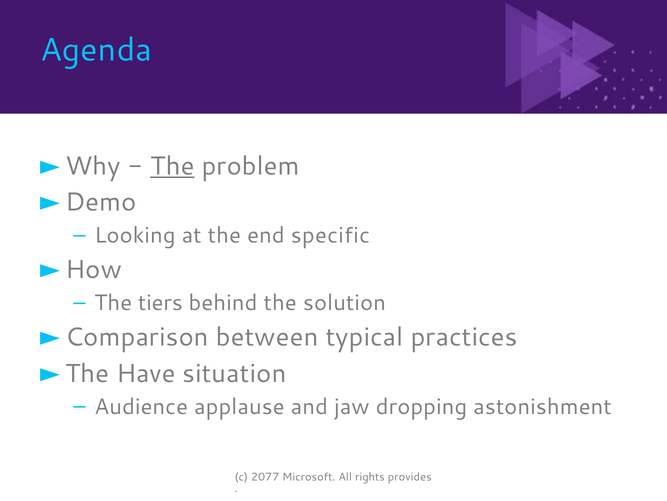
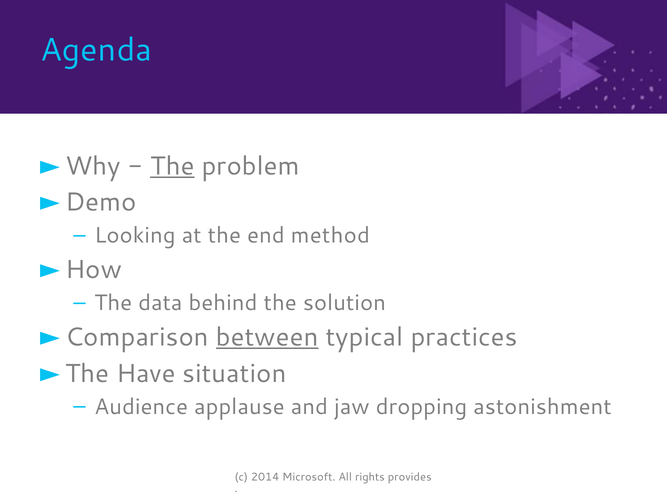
specific: specific -> method
tiers: tiers -> data
between underline: none -> present
2077: 2077 -> 2014
